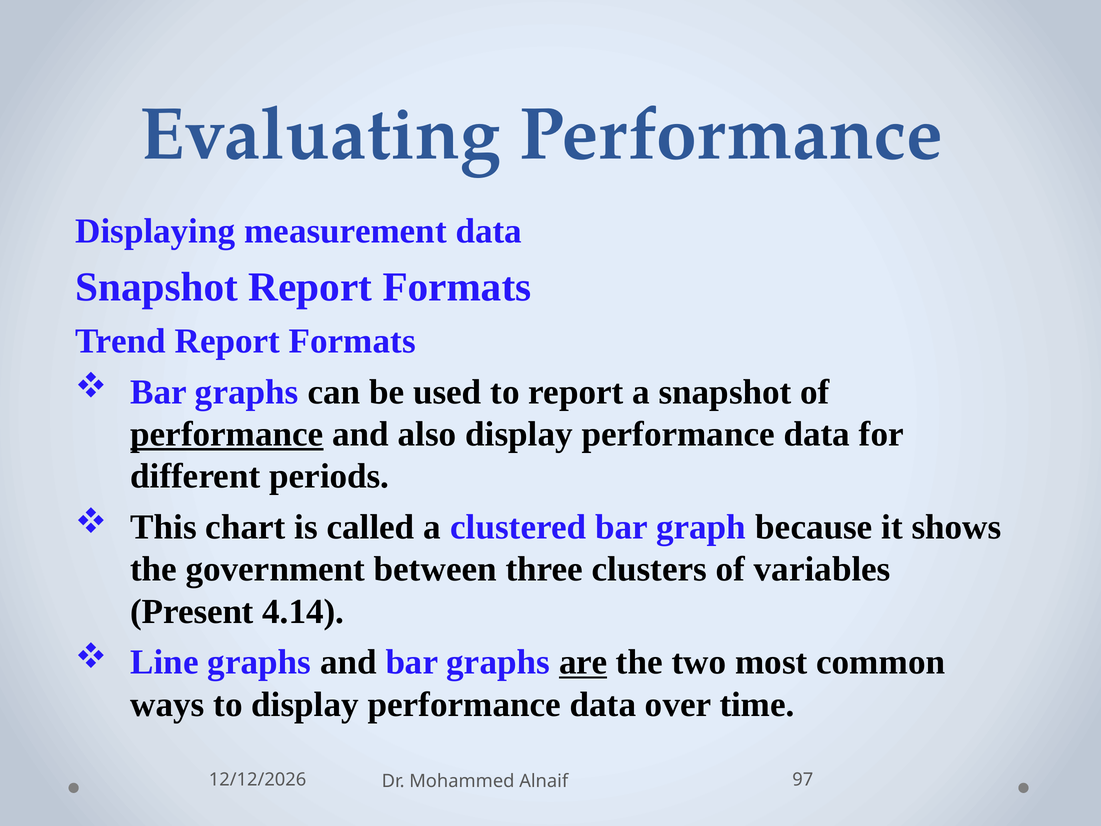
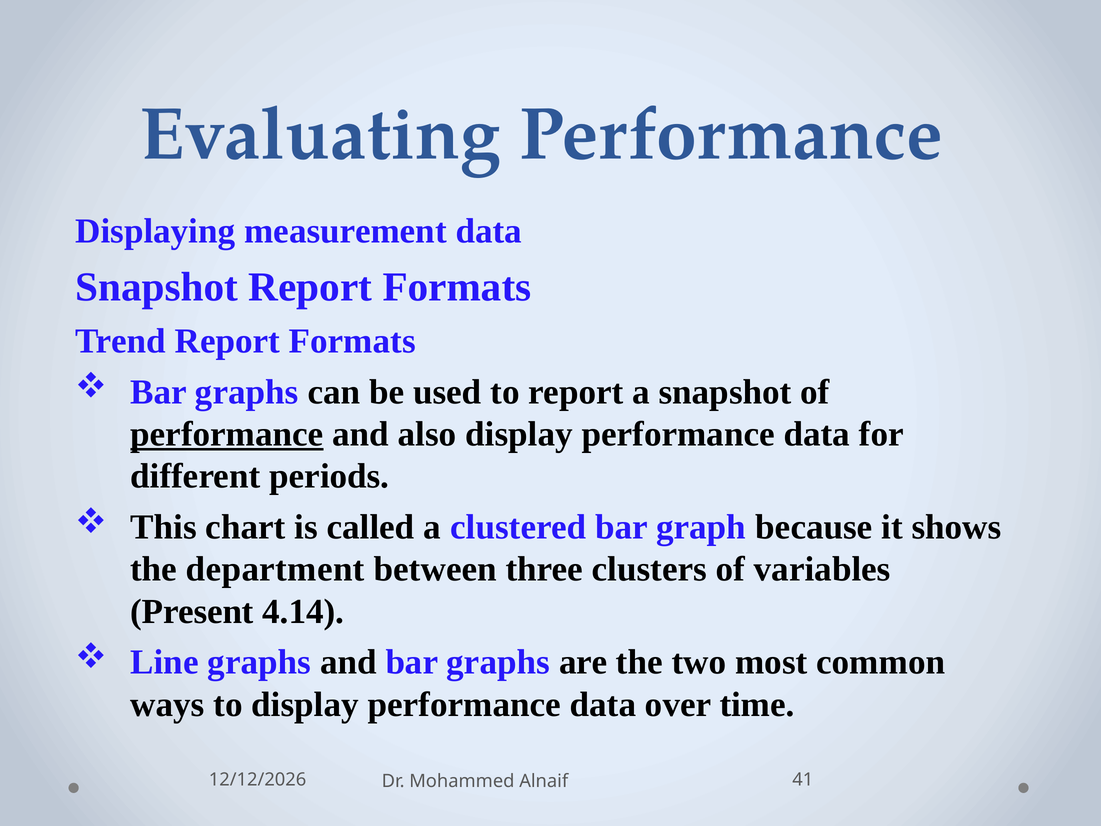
government: government -> department
are underline: present -> none
97: 97 -> 41
